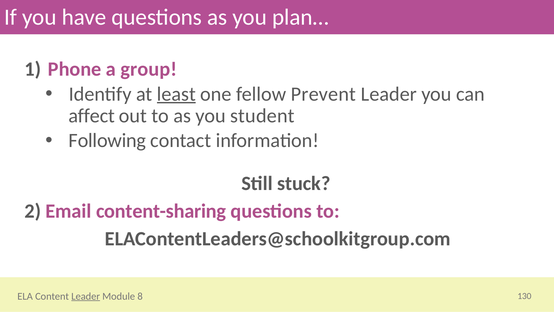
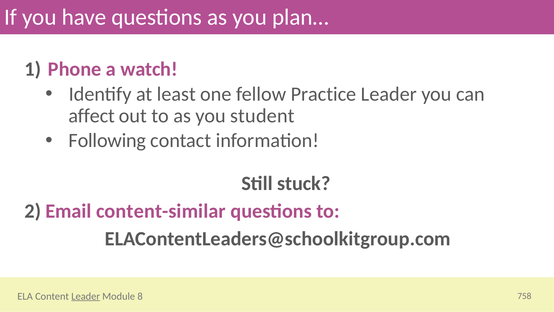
group: group -> watch
least underline: present -> none
Prevent: Prevent -> Practice
content-sharing: content-sharing -> content-similar
130: 130 -> 758
